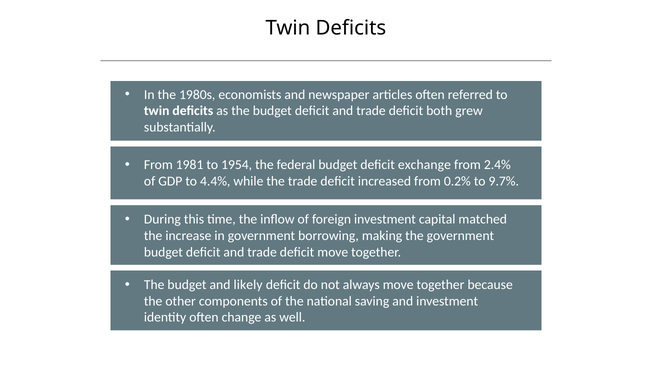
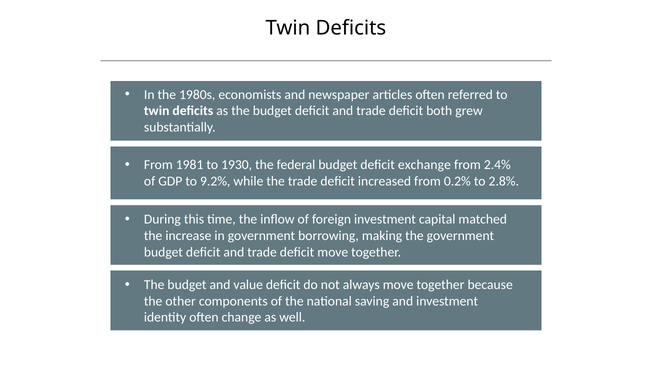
1954: 1954 -> 1930
4.4%: 4.4% -> 9.2%
9.7%: 9.7% -> 2.8%
likely: likely -> value
